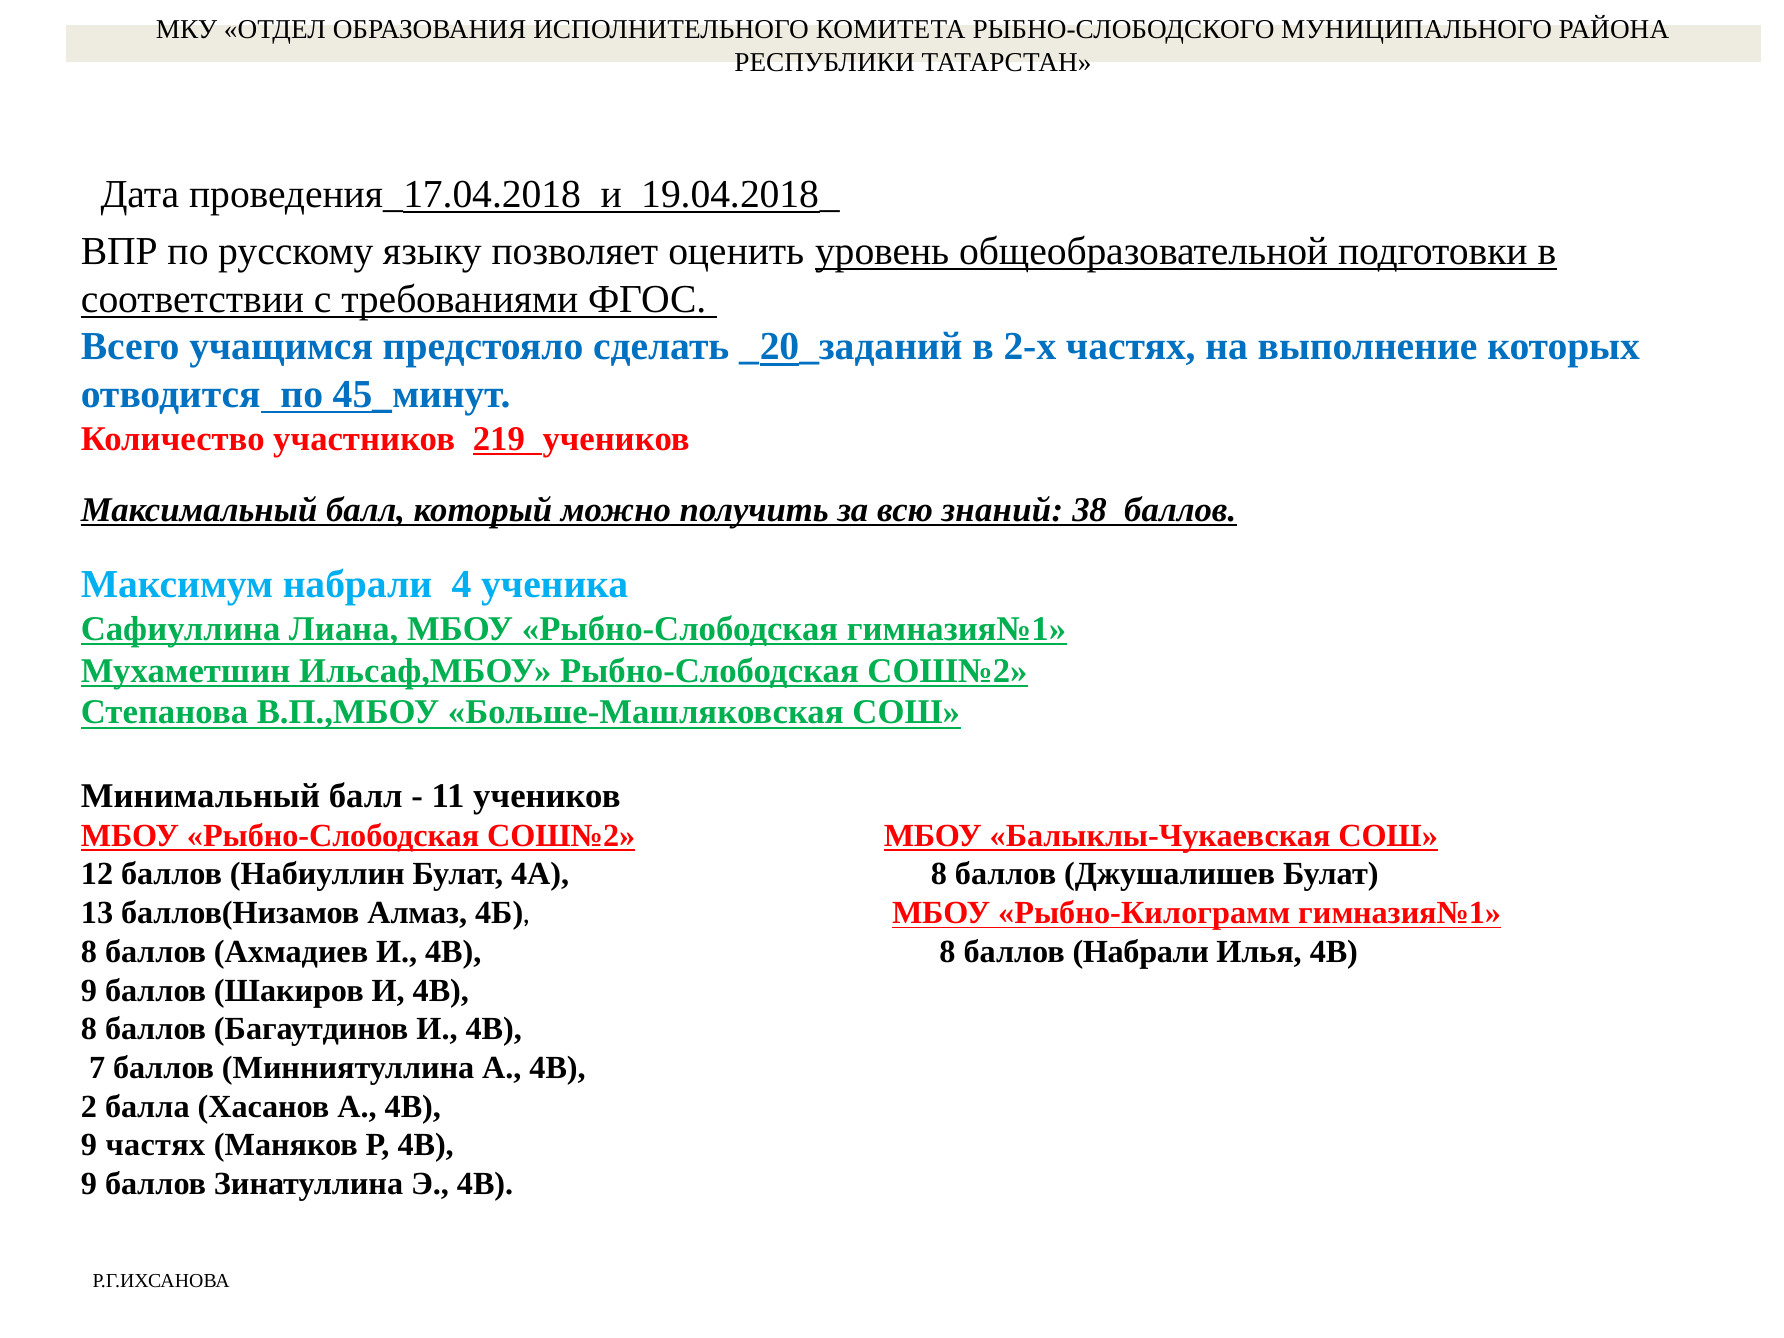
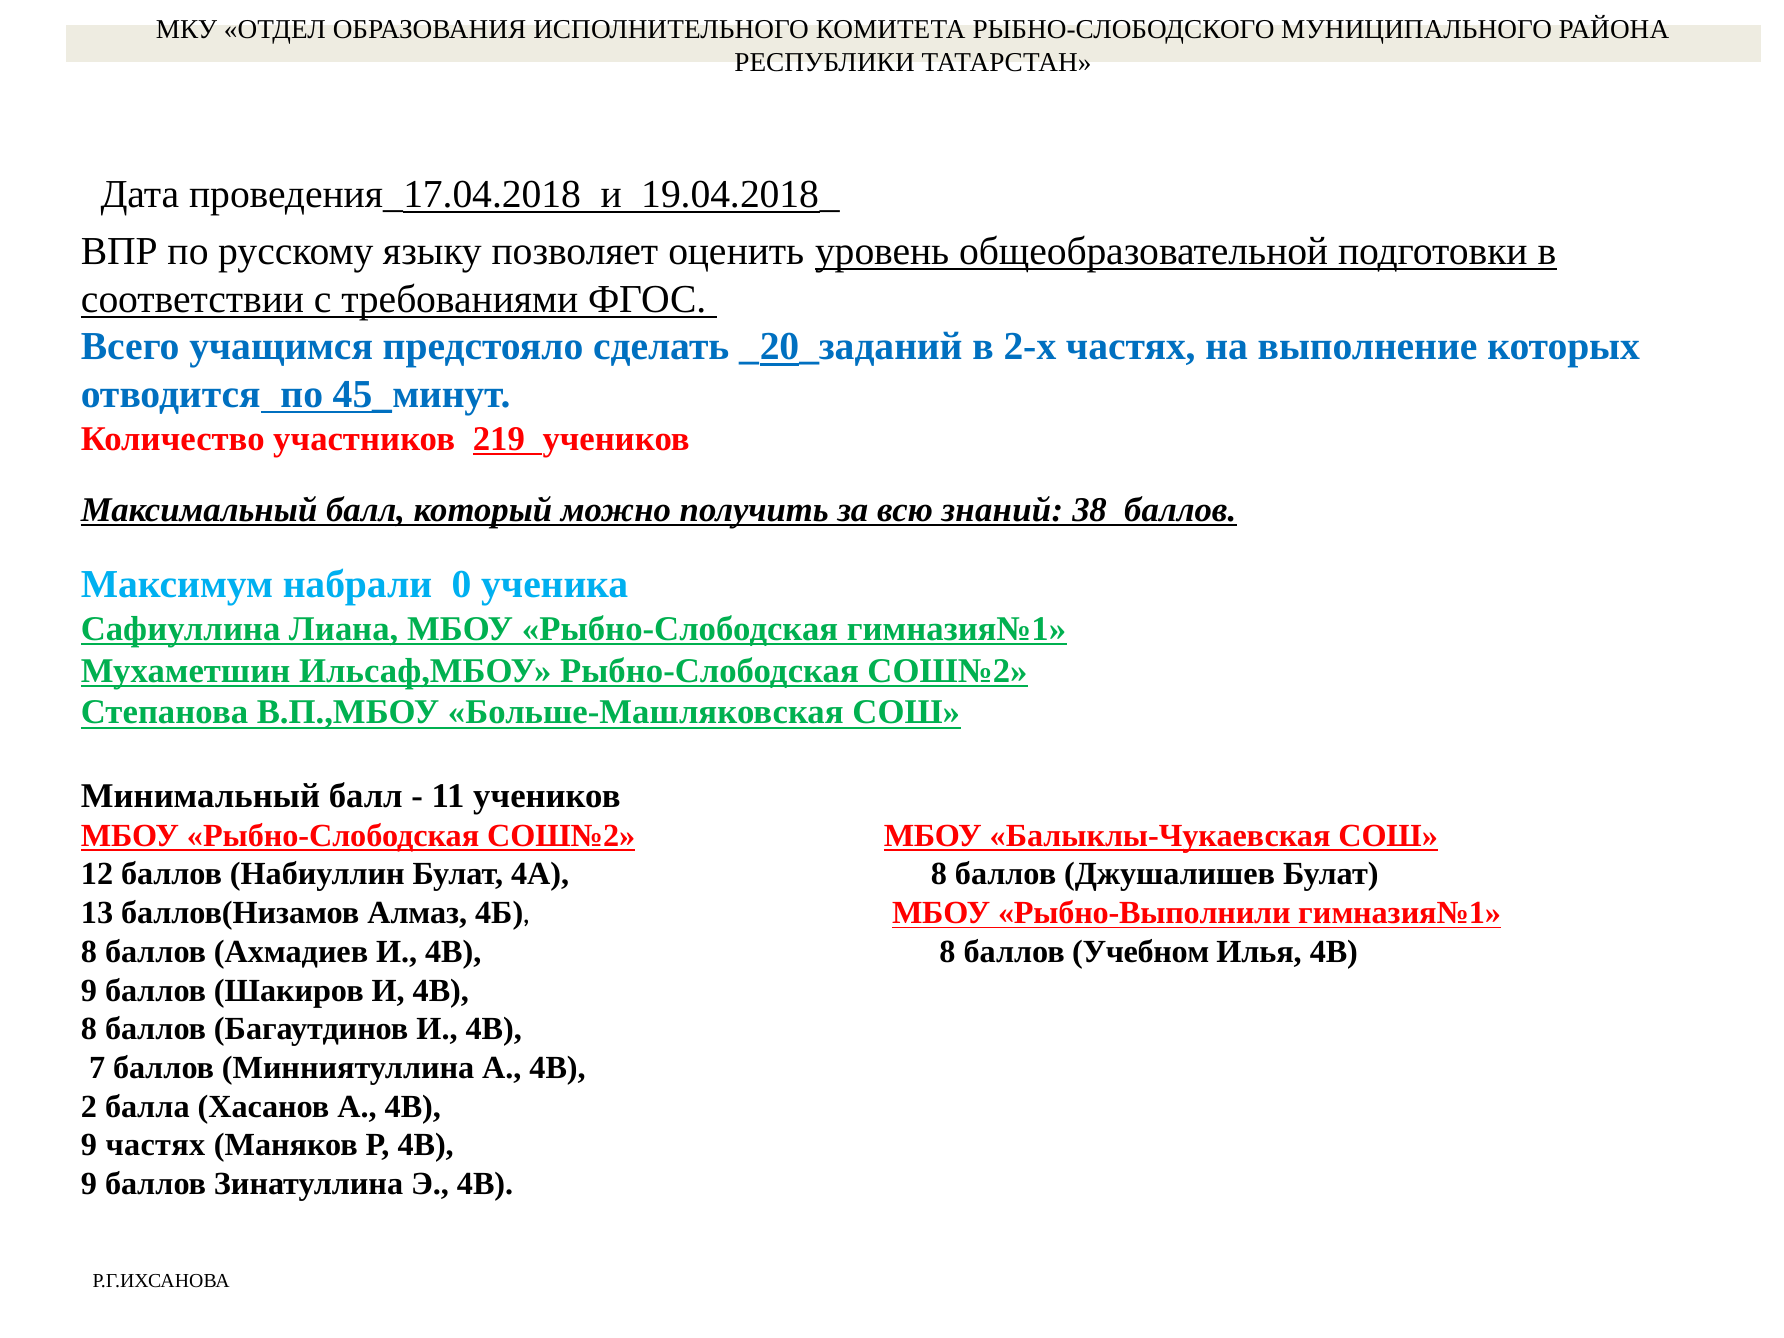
4: 4 -> 0
Рыбно-Килограмм: Рыбно-Килограмм -> Рыбно-Выполнили
баллов Набрали: Набрали -> Учебном
